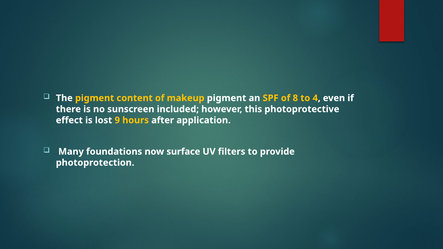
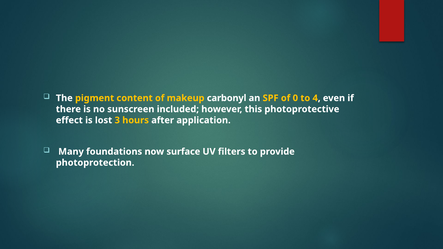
makeup pigment: pigment -> carbonyl
8: 8 -> 0
9: 9 -> 3
